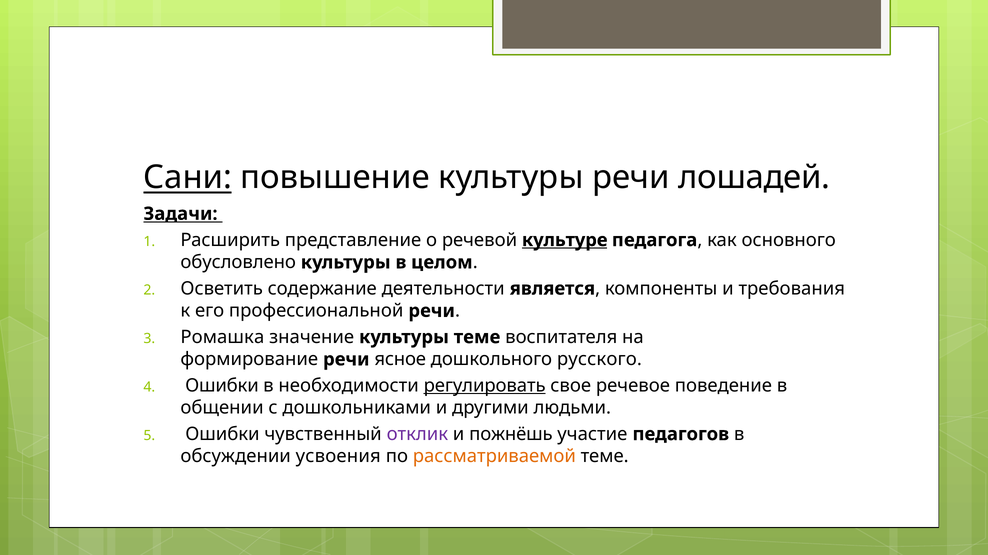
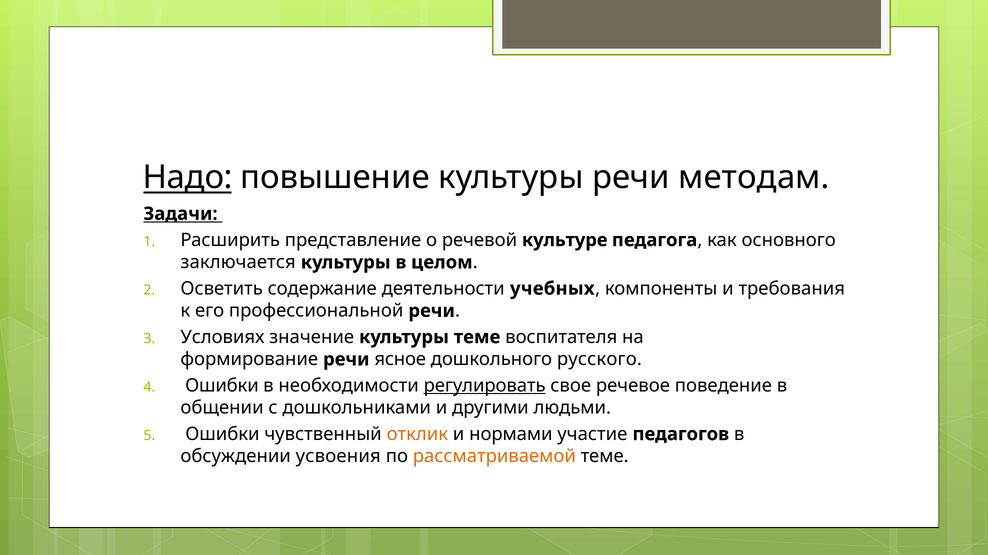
Сани: Сани -> Надо
лошадей: лошадей -> методам
культуре underline: present -> none
обусловлено: обусловлено -> заключается
является: является -> учебных
Ромашка: Ромашка -> Условиях
отклик colour: purple -> orange
пожнёшь: пожнёшь -> нормами
